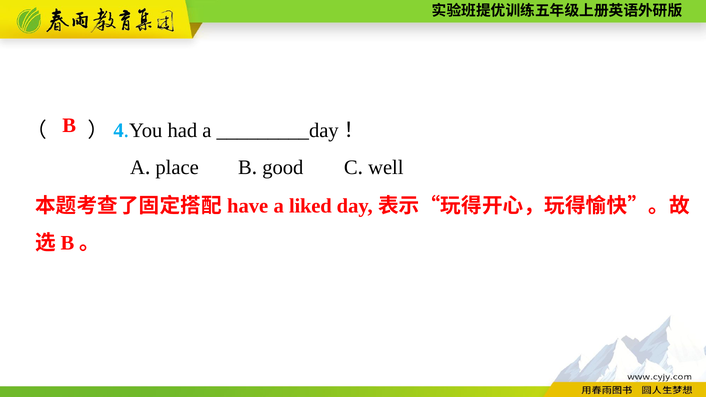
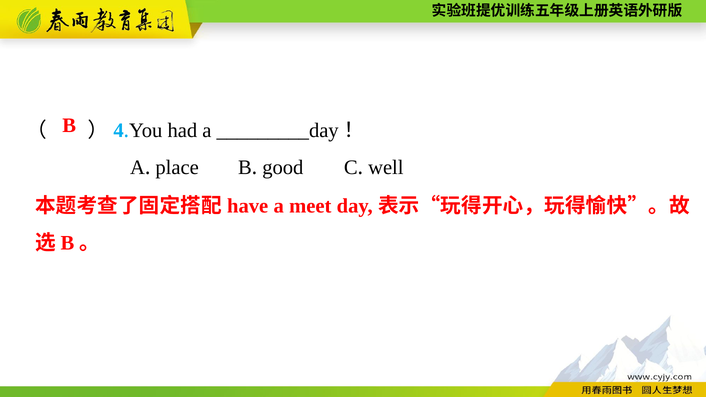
liked: liked -> meet
